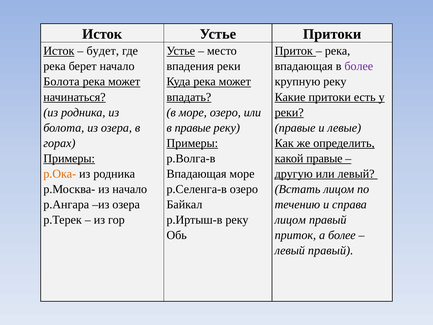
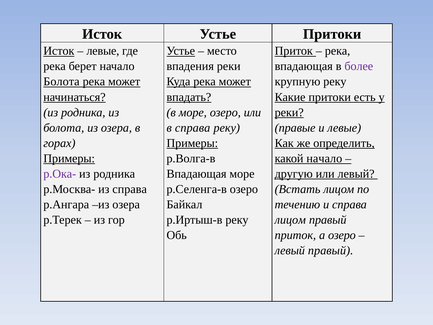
будет at (103, 51): будет -> левые
в правые: правые -> справа
какой правые: правые -> начало
р.Ока- colour: orange -> purple
из начало: начало -> справа
а более: более -> озеро
